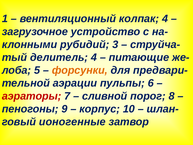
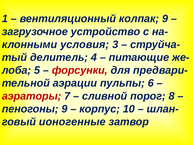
колпак 4: 4 -> 9
рубидий: рубидий -> условия
форсунки colour: orange -> red
